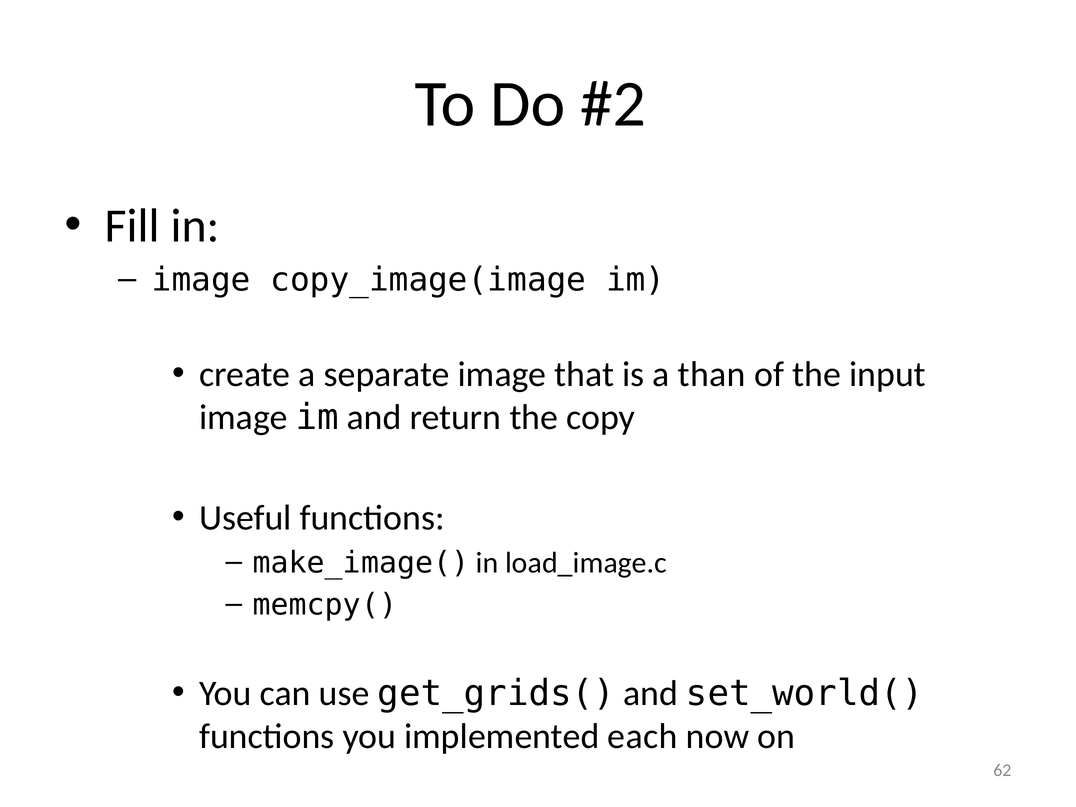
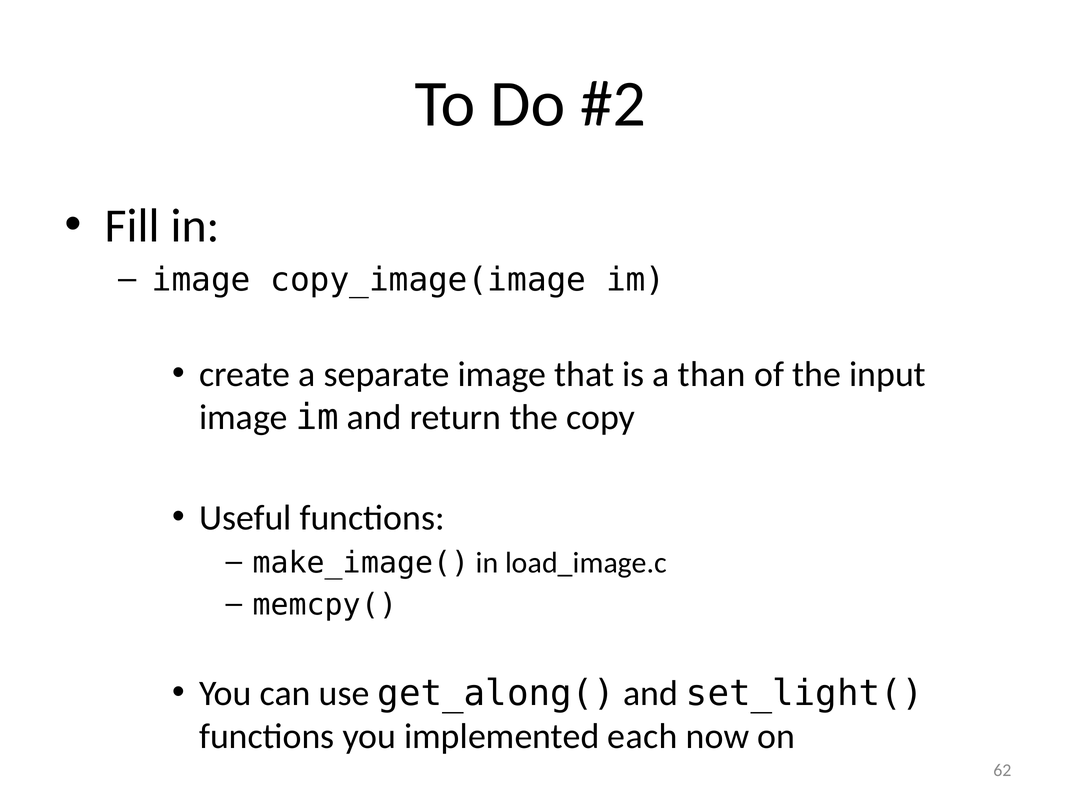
get_grids(: get_grids( -> get_along(
set_world(: set_world( -> set_light(
